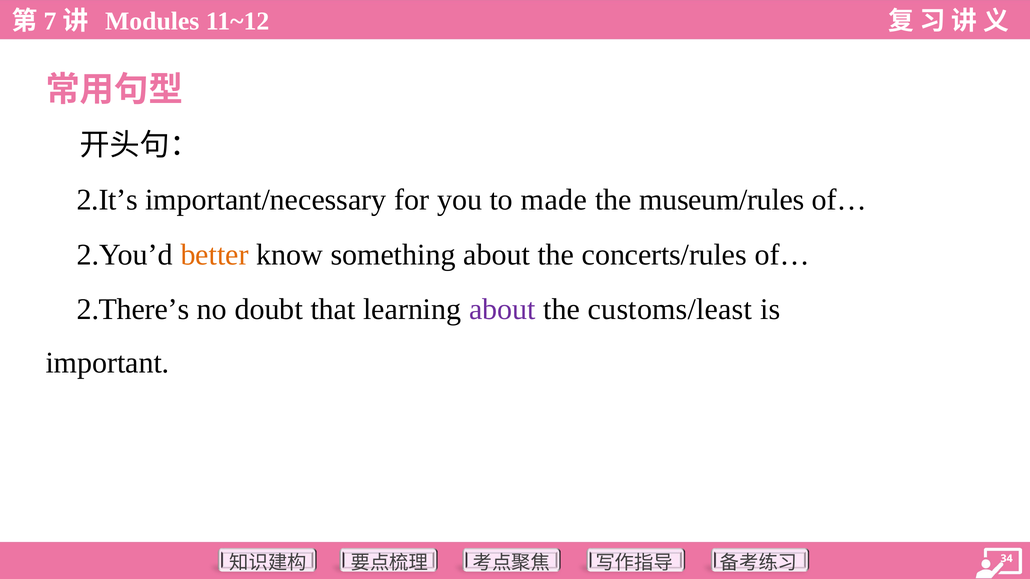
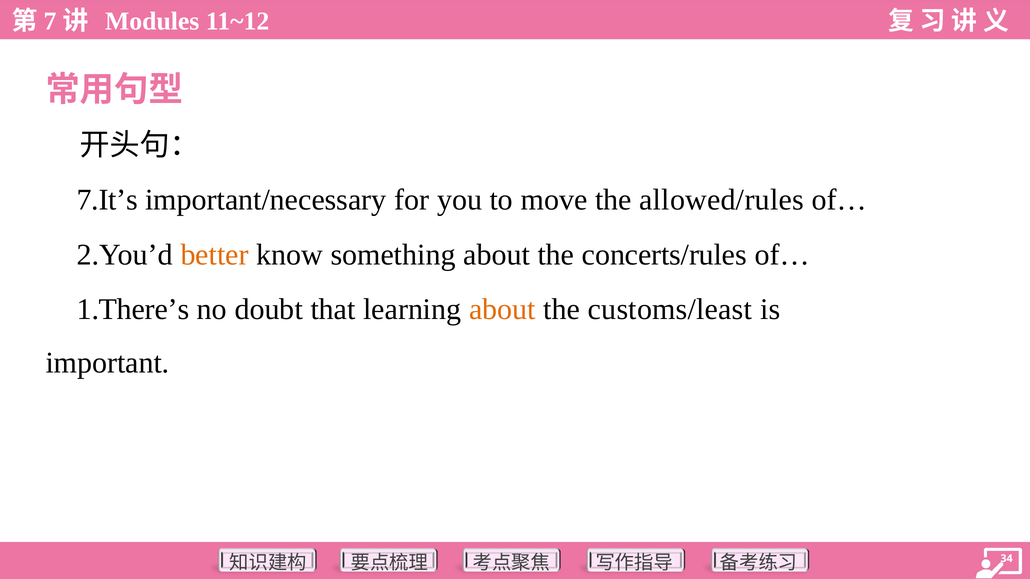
2.It’s: 2.It’s -> 7.It’s
made: made -> move
museum/rules: museum/rules -> allowed/rules
2.There’s: 2.There’s -> 1.There’s
about at (502, 310) colour: purple -> orange
